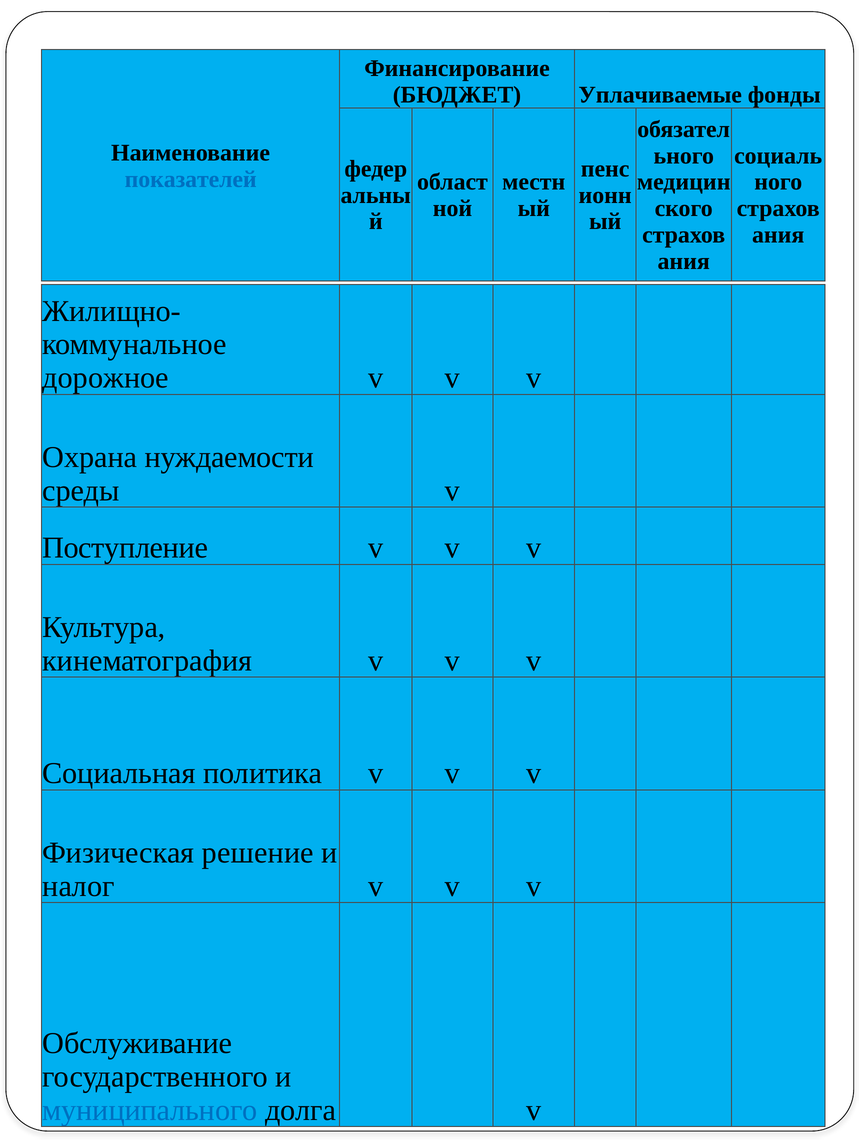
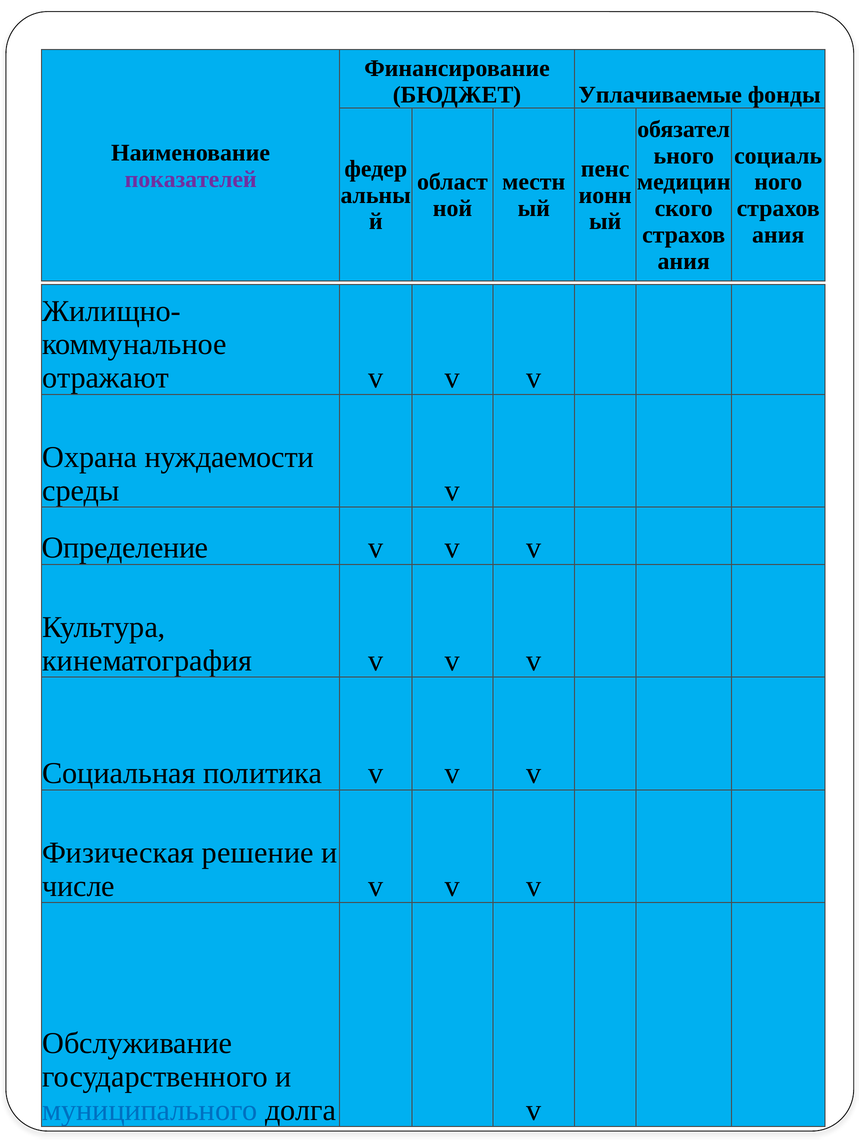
показателей colour: blue -> purple
дорожное: дорожное -> отражают
Поступление: Поступление -> Определение
налог: налог -> числе
